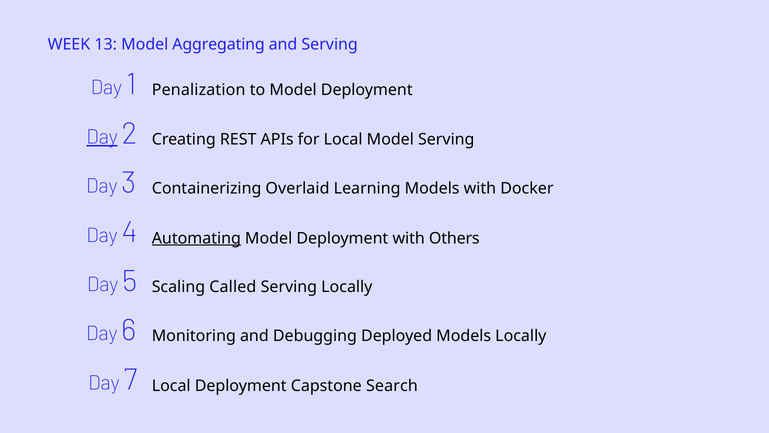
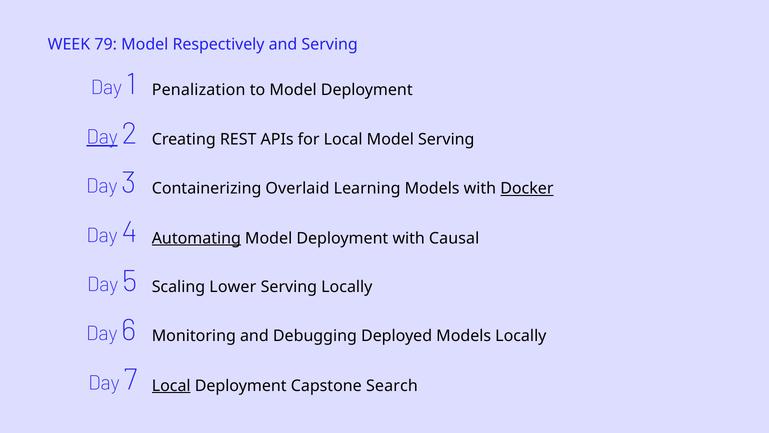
13: 13 -> 79
Aggregating: Aggregating -> Respectively
Docker underline: none -> present
Others: Others -> Causal
Called: Called -> Lower
Local at (171, 385) underline: none -> present
